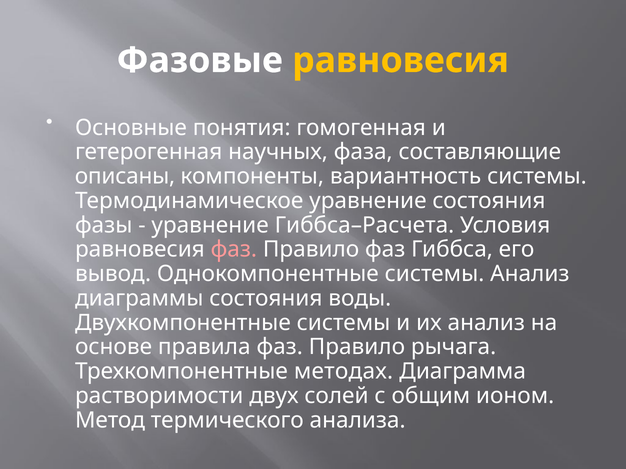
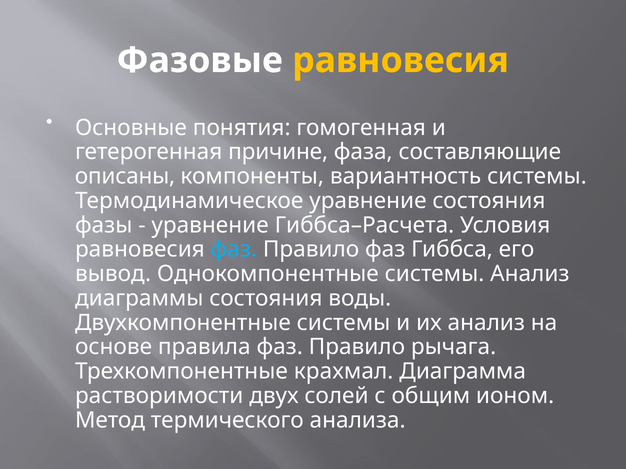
научных: научных -> причине
фаз at (234, 250) colour: pink -> light blue
методах: методах -> крахмал
